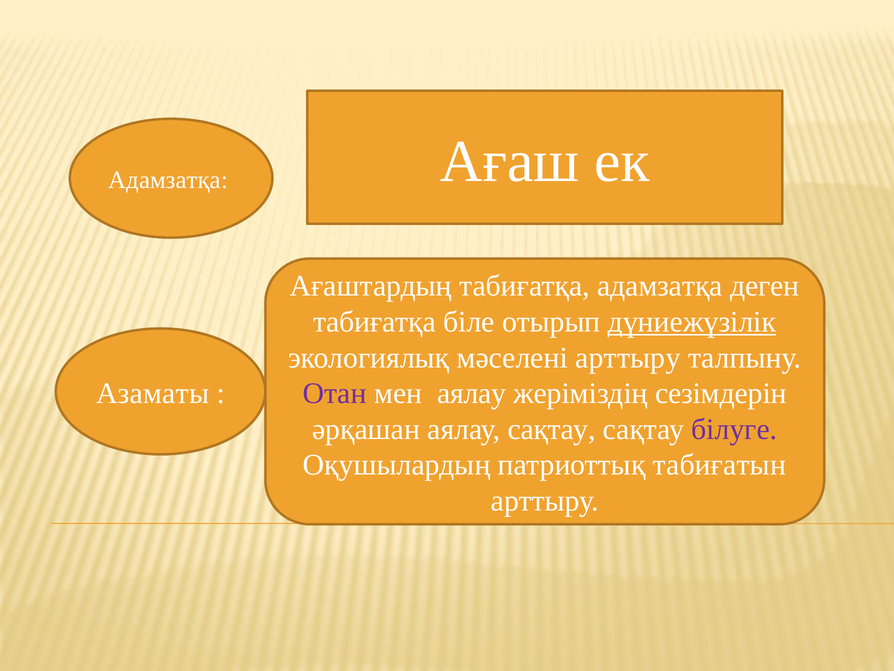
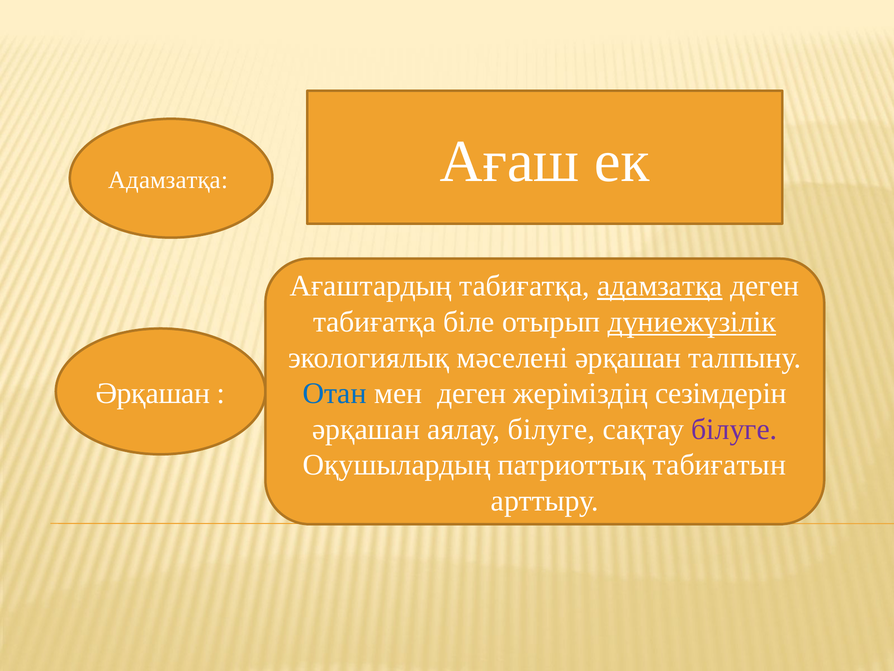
адамзатқа at (660, 286) underline: none -> present
мәселені арттыру: арттыру -> әрқашан
Азаматы at (153, 393): Азаматы -> Әрқашан
Отан colour: purple -> blue
мен аялау: аялау -> деген
аялау сақтау: сақтау -> білуге
